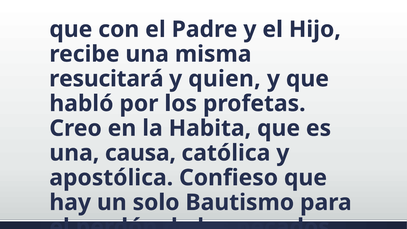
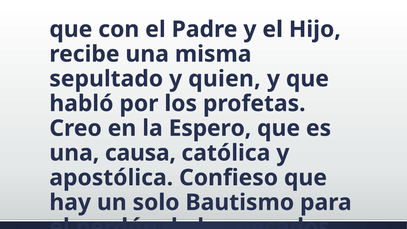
resucitará: resucitará -> sepultado
Habita: Habita -> Espero
